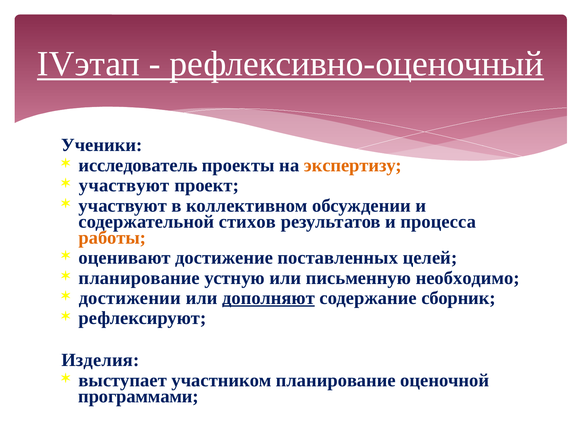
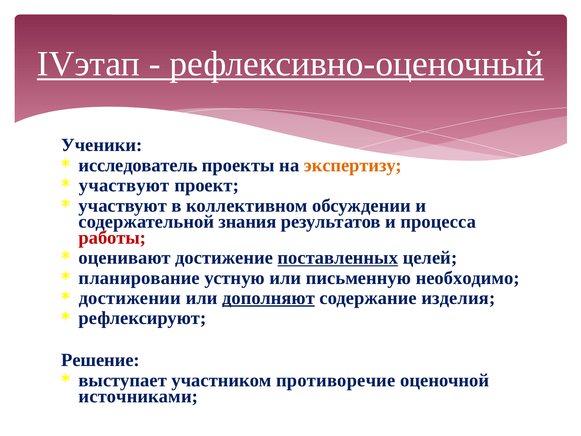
стихов: стихов -> знания
работы colour: orange -> red
поставленных underline: none -> present
сборник: сборник -> изделия
Изделия: Изделия -> Решение
участником планирование: планирование -> противоречие
программами: программами -> источниками
